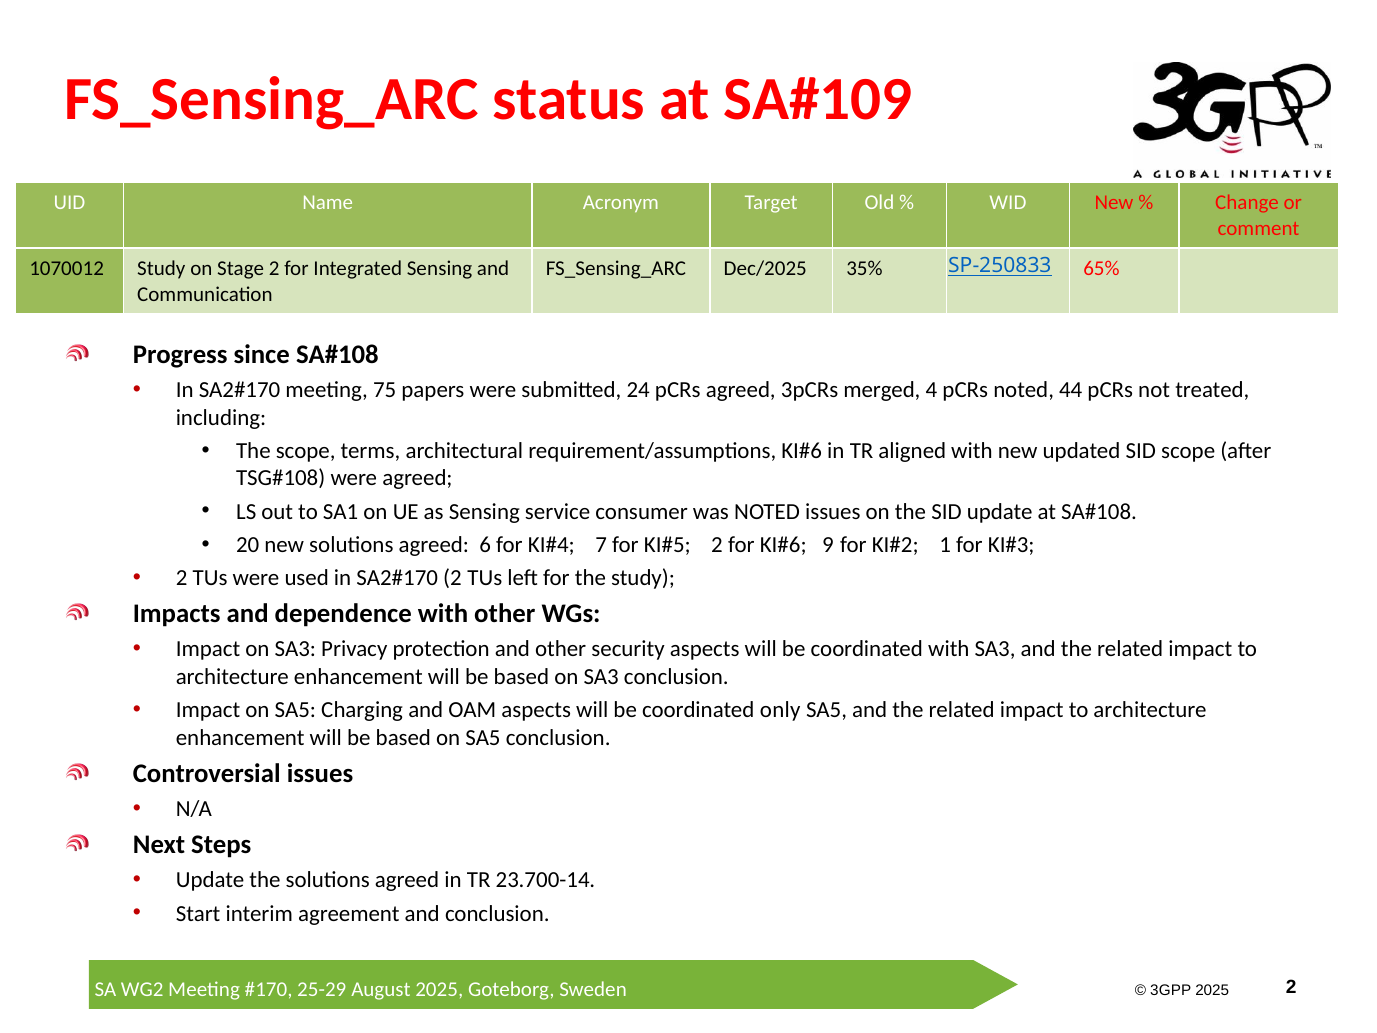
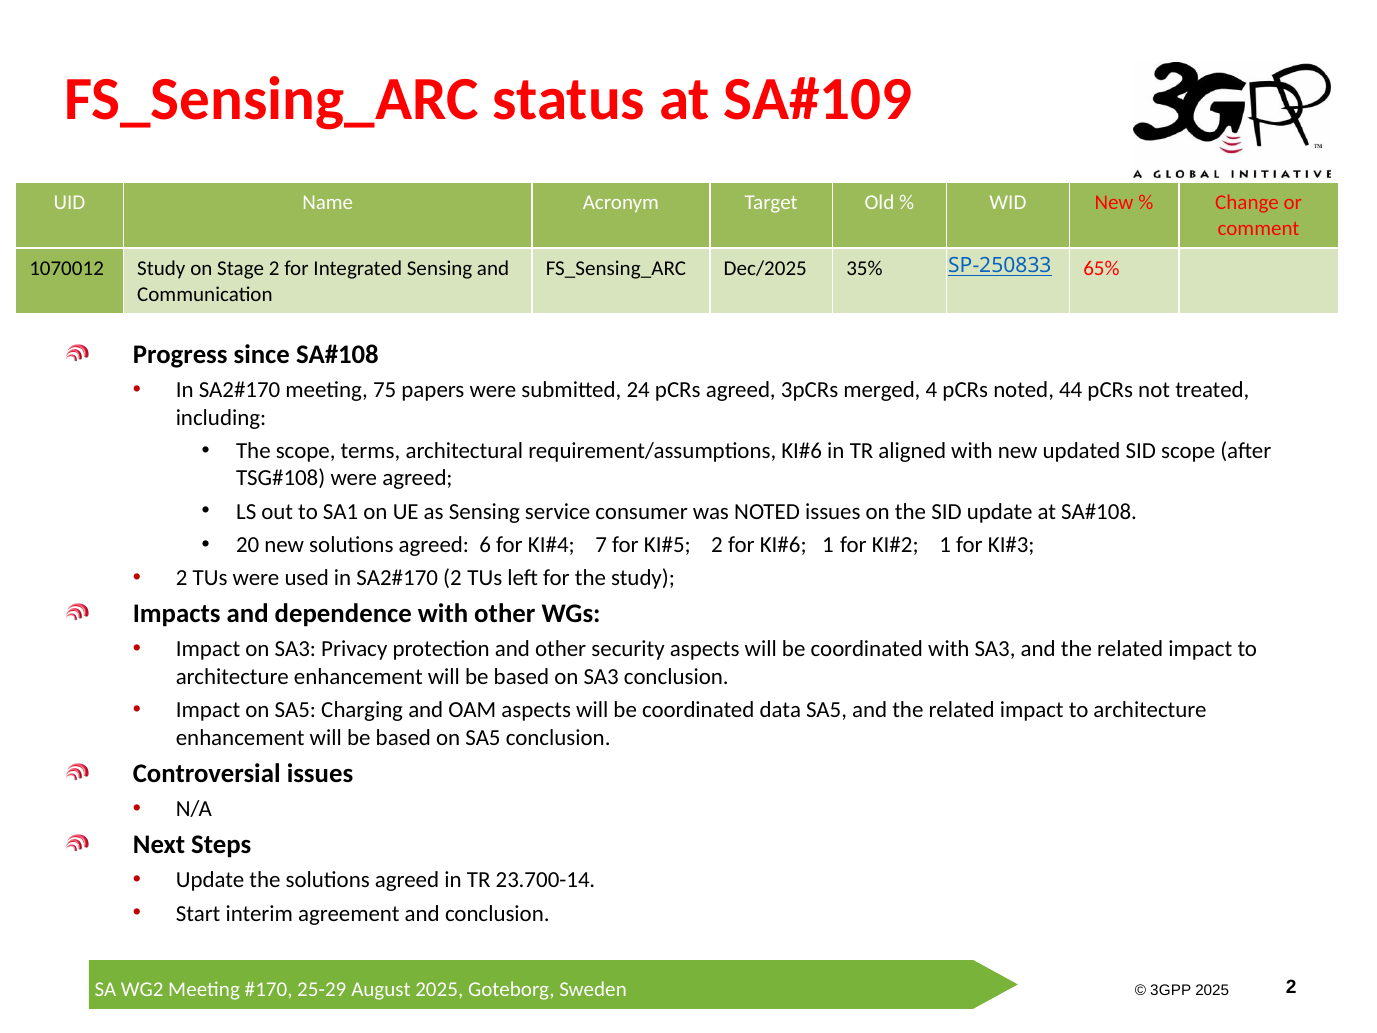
9 at (828, 545): 9 -> 1
only: only -> data
